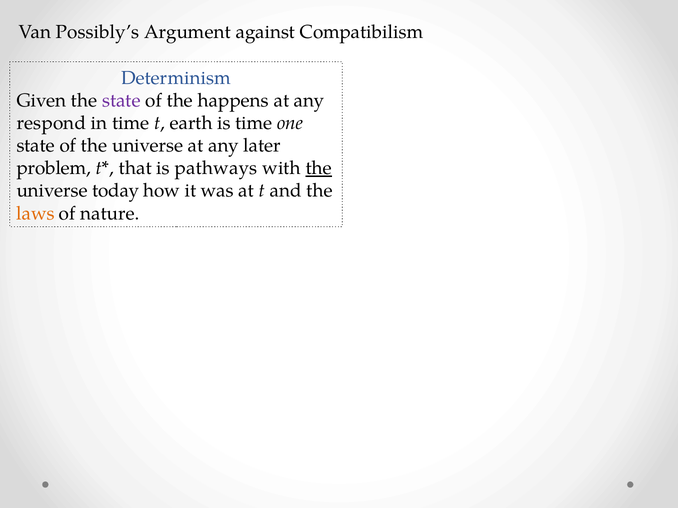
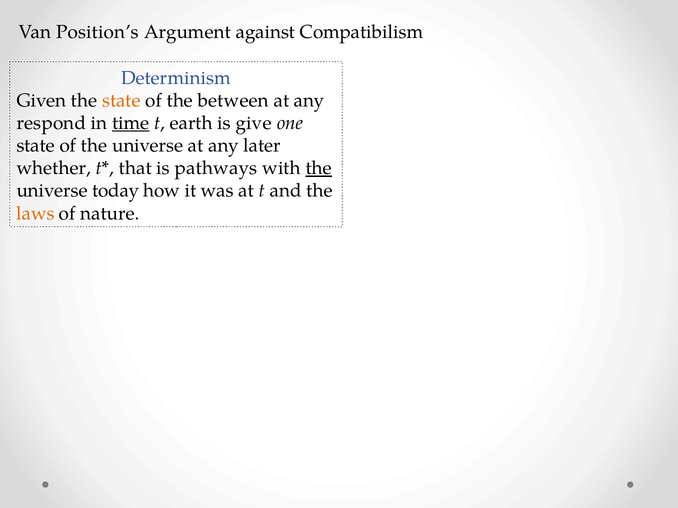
Possibly’s: Possibly’s -> Position’s
state at (121, 100) colour: purple -> orange
happens: happens -> between
time at (131, 123) underline: none -> present
is time: time -> give
problem: problem -> whether
